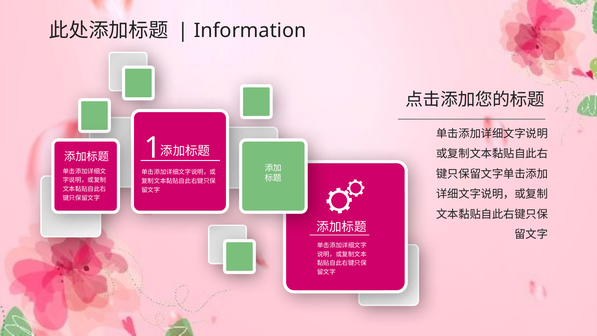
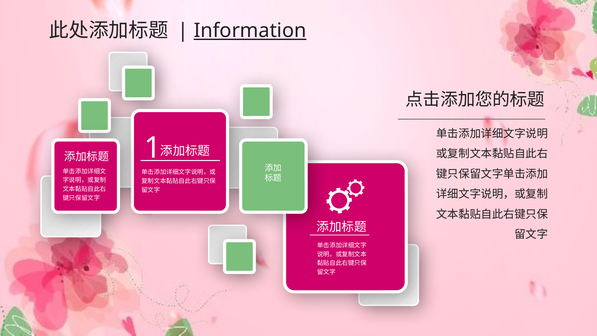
Information underline: none -> present
